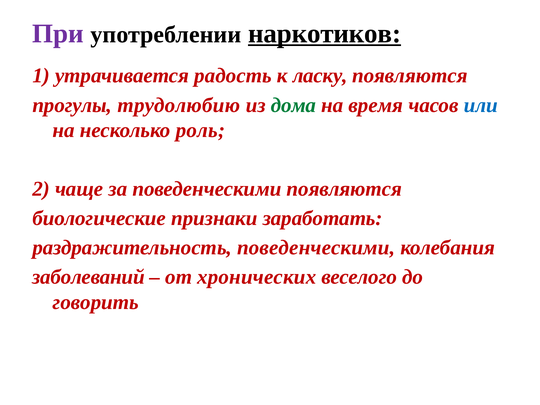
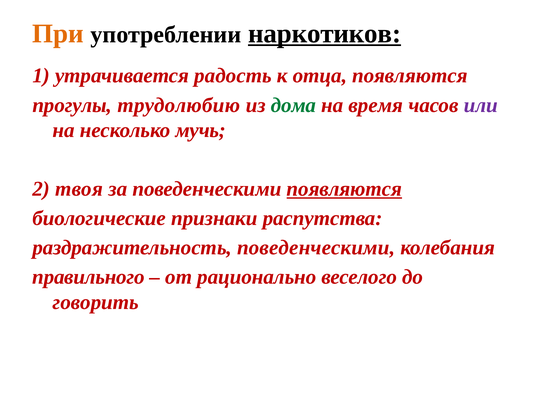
При colour: purple -> orange
ласку: ласку -> отца
или colour: blue -> purple
роль: роль -> мучь
чаще: чаще -> твоя
появляются at (344, 189) underline: none -> present
заработать: заработать -> распутства
заболеваний: заболеваний -> правильного
хронических: хронических -> рационально
